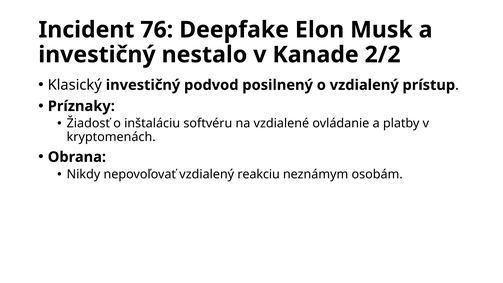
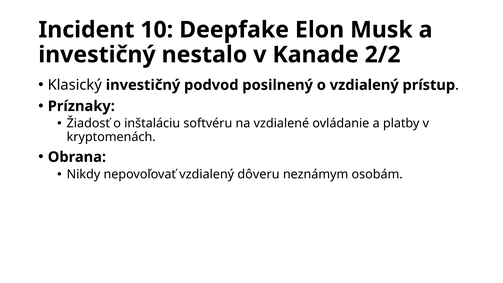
76: 76 -> 10
reakciu: reakciu -> dôveru
